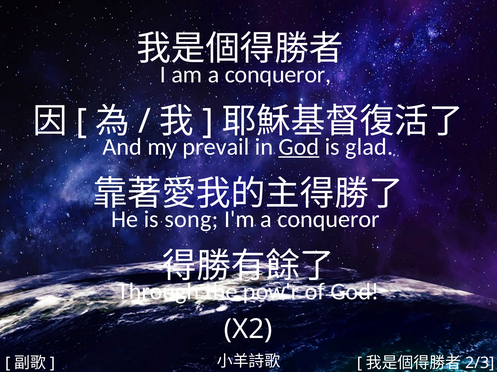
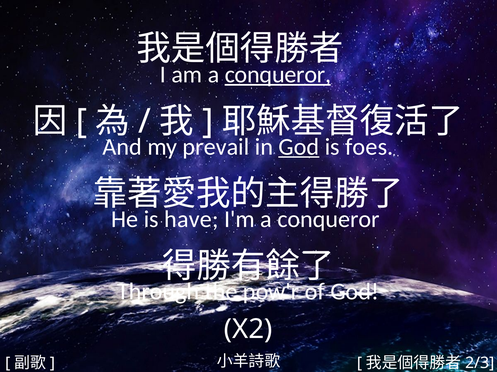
conqueror at (278, 75) underline: none -> present
glad: glad -> foes
song: song -> have
